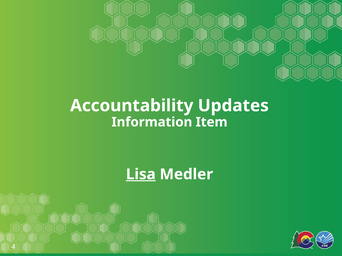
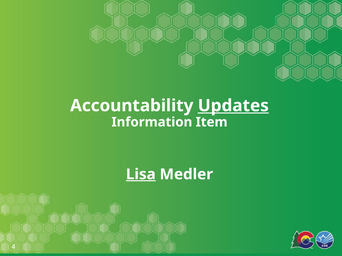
Updates underline: none -> present
